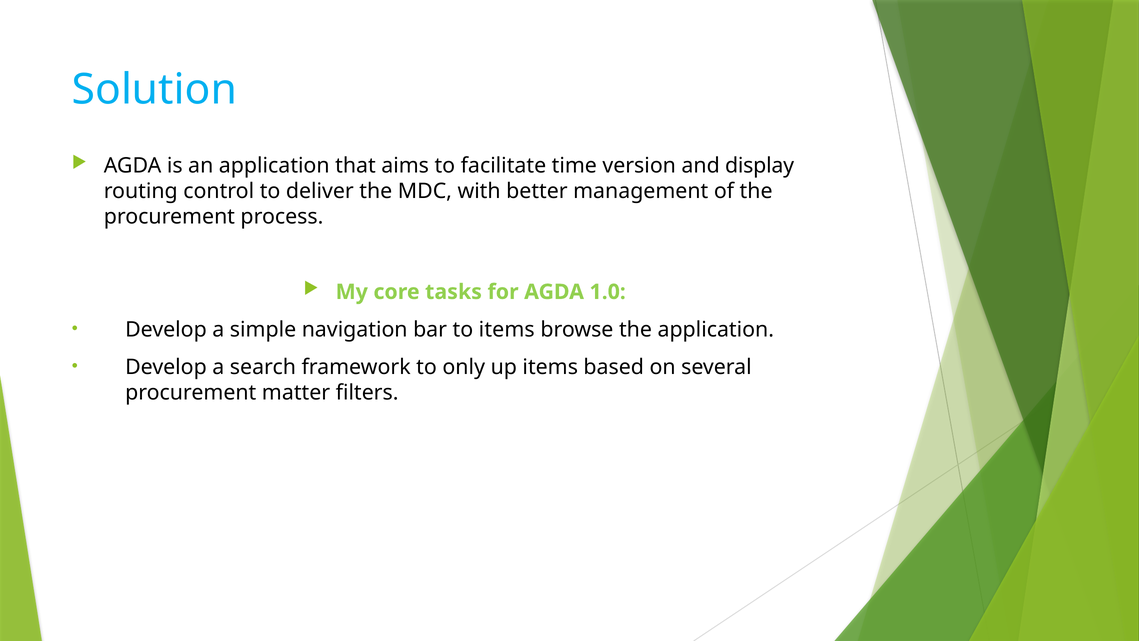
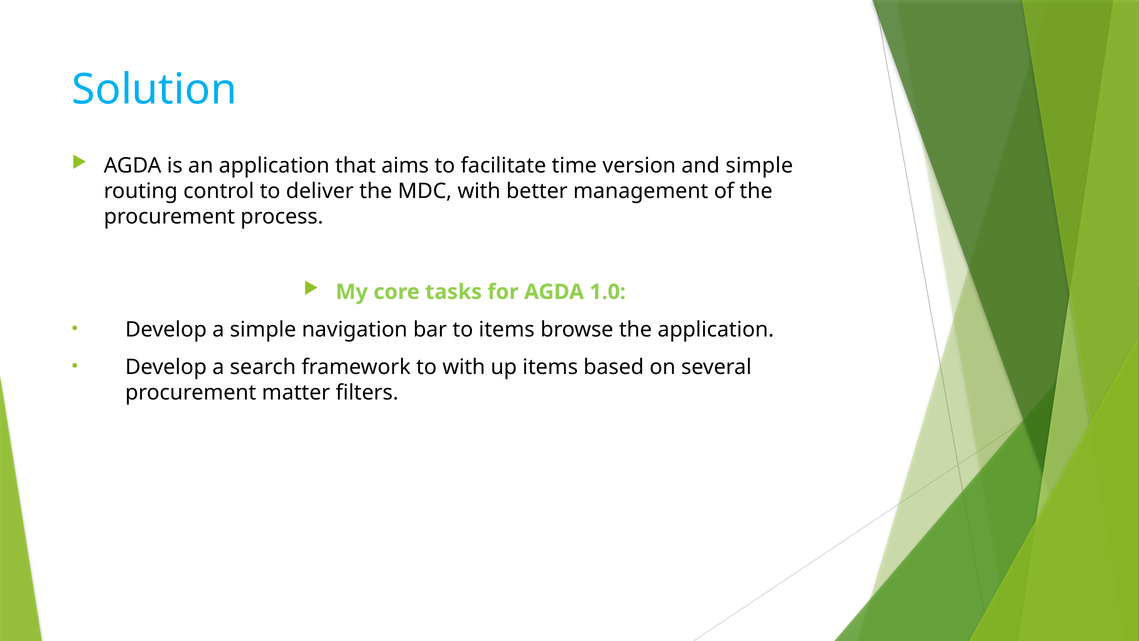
and display: display -> simple
to only: only -> with
